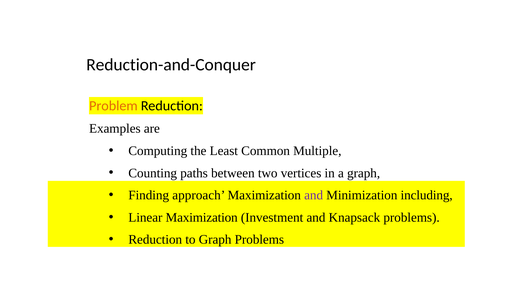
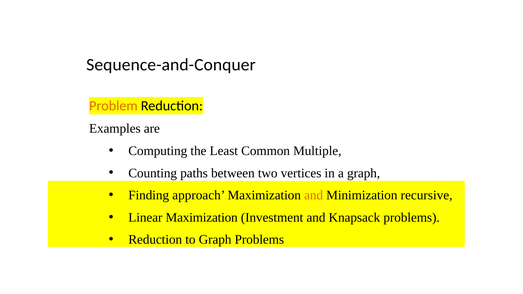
Reduction-and-Conquer: Reduction-and-Conquer -> Sequence-and-Conquer
and at (314, 195) colour: purple -> orange
including: including -> recursive
